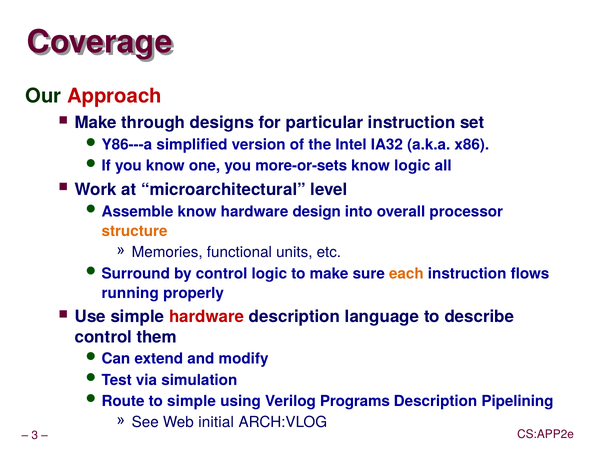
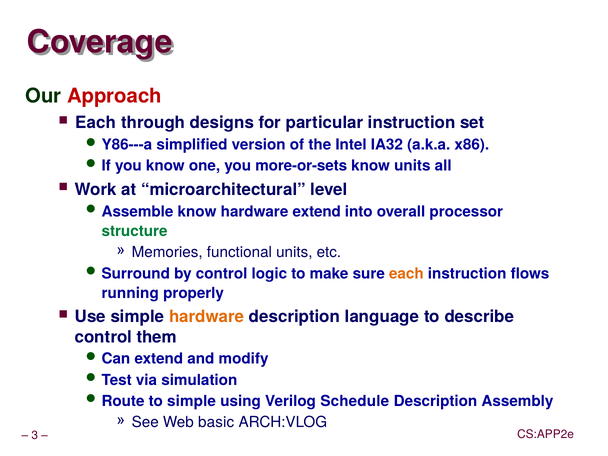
Make at (96, 123): Make -> Each
know logic: logic -> units
hardware design: design -> extend
structure colour: orange -> green
hardware at (207, 317) colour: red -> orange
Programs: Programs -> Schedule
Pipelining: Pipelining -> Assembly
initial: initial -> basic
